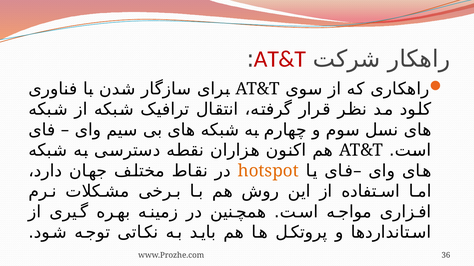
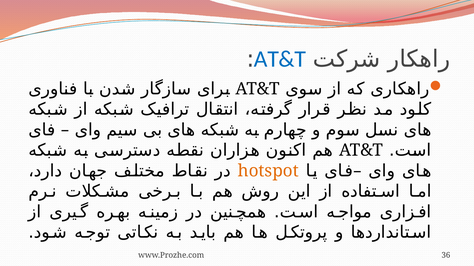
AT&T at (280, 59) colour: red -> blue
